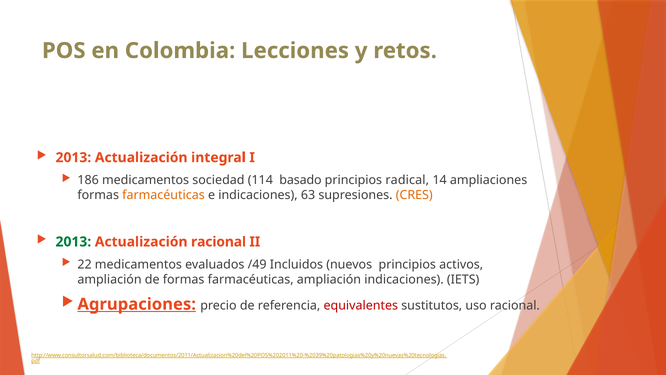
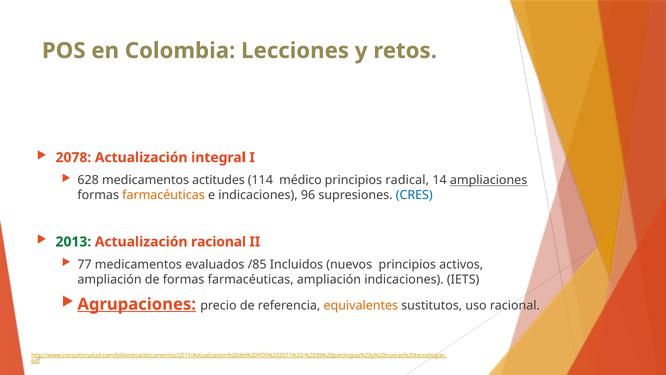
2013 at (73, 157): 2013 -> 2078
186: 186 -> 628
sociedad: sociedad -> actitudes
basado: basado -> médico
ampliaciones underline: none -> present
63: 63 -> 96
CRES colour: orange -> blue
22: 22 -> 77
/49: /49 -> /85
equivalentes colour: red -> orange
